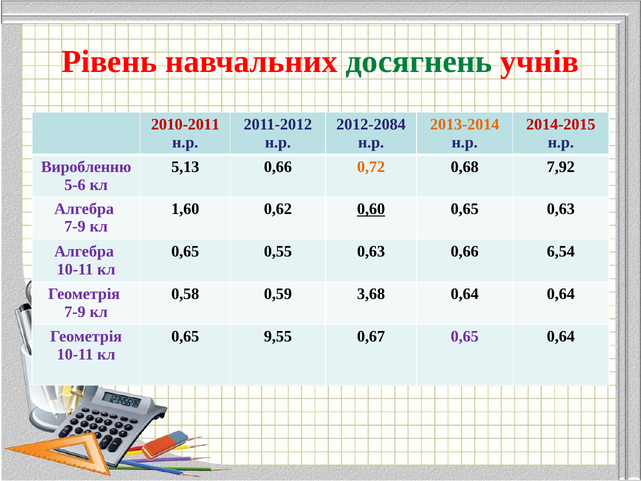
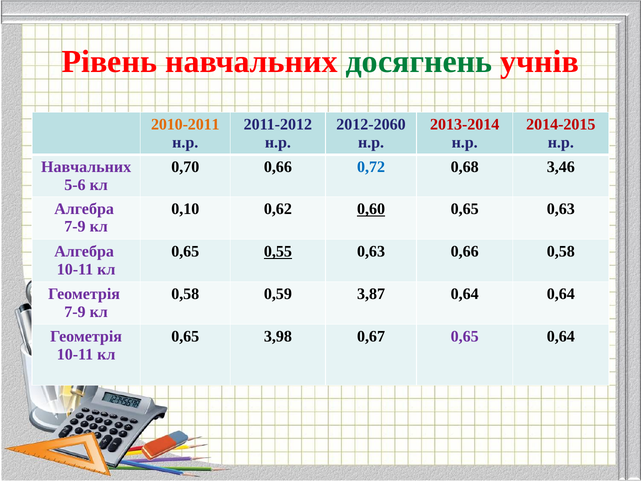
2010-2011 colour: red -> orange
2012-2084: 2012-2084 -> 2012-2060
2013-2014 colour: orange -> red
Виробленню at (86, 167): Виробленню -> Навчальних
5,13: 5,13 -> 0,70
0,72 colour: orange -> blue
7,92: 7,92 -> 3,46
1,60: 1,60 -> 0,10
0,55 underline: none -> present
0,66 6,54: 6,54 -> 0,58
3,68: 3,68 -> 3,87
9,55: 9,55 -> 3,98
